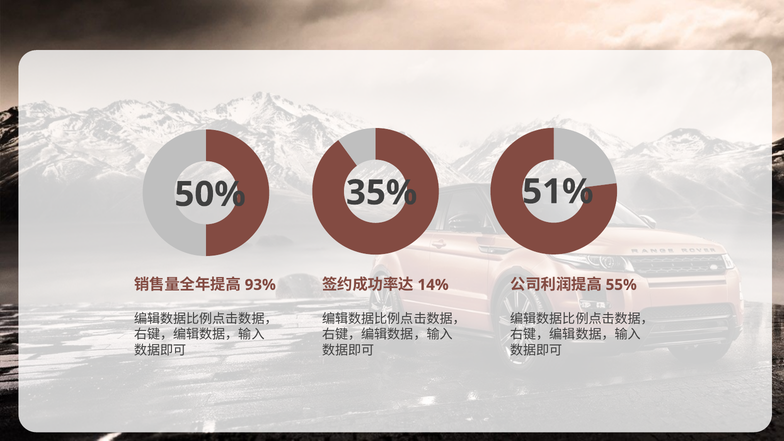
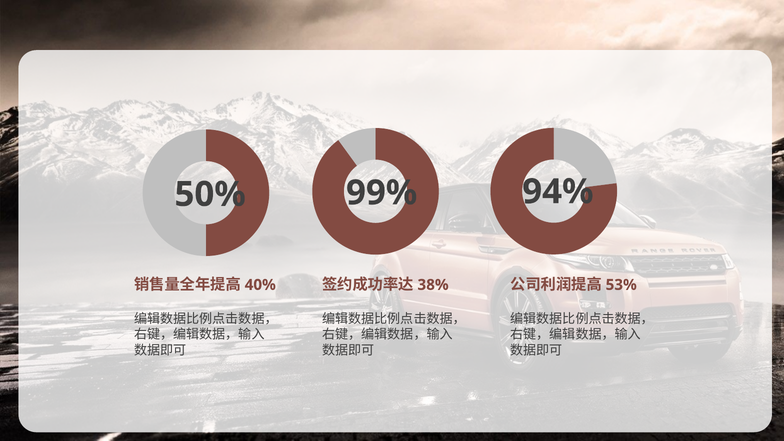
35%: 35% -> 99%
51%: 51% -> 94%
93%: 93% -> 40%
14%: 14% -> 38%
55%: 55% -> 53%
